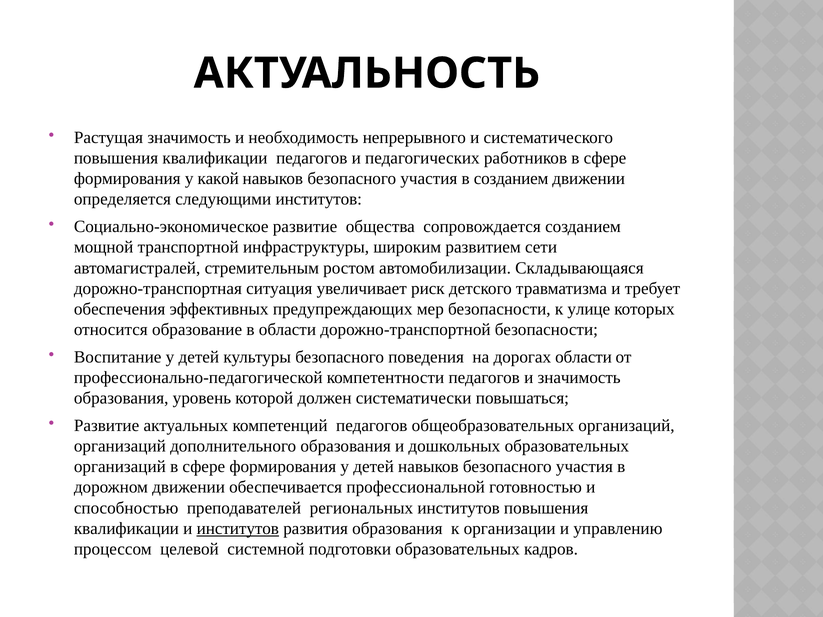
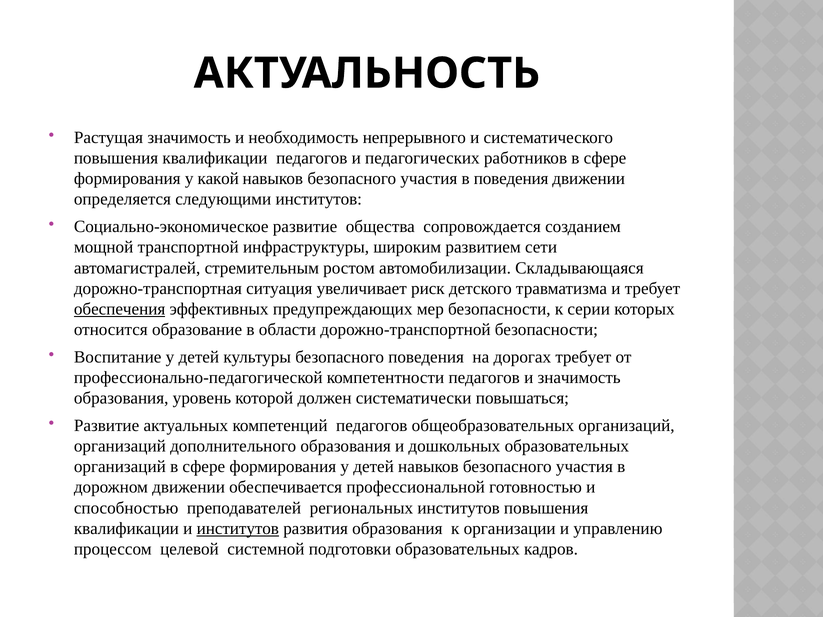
в созданием: созданием -> поведения
обеспечения underline: none -> present
улице: улице -> серии
дорогах области: области -> требует
